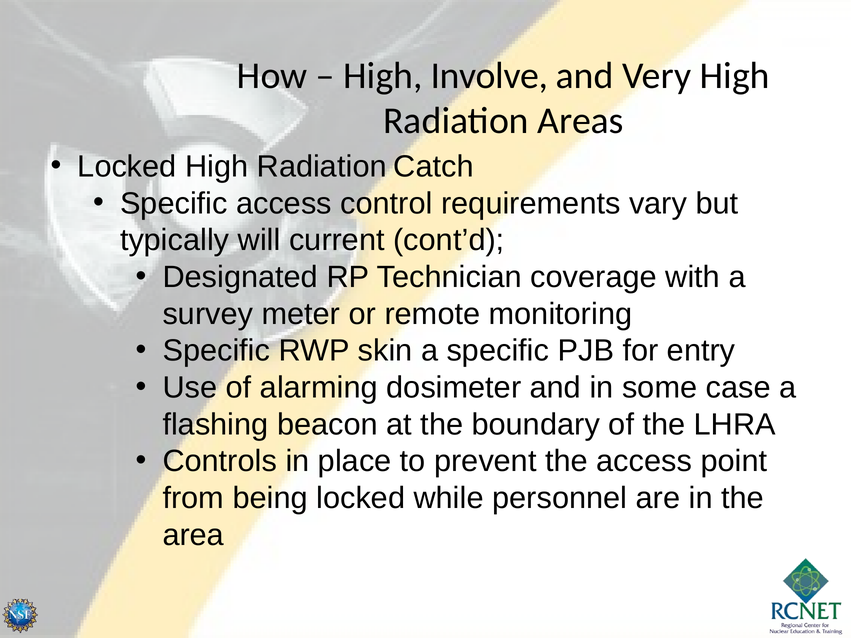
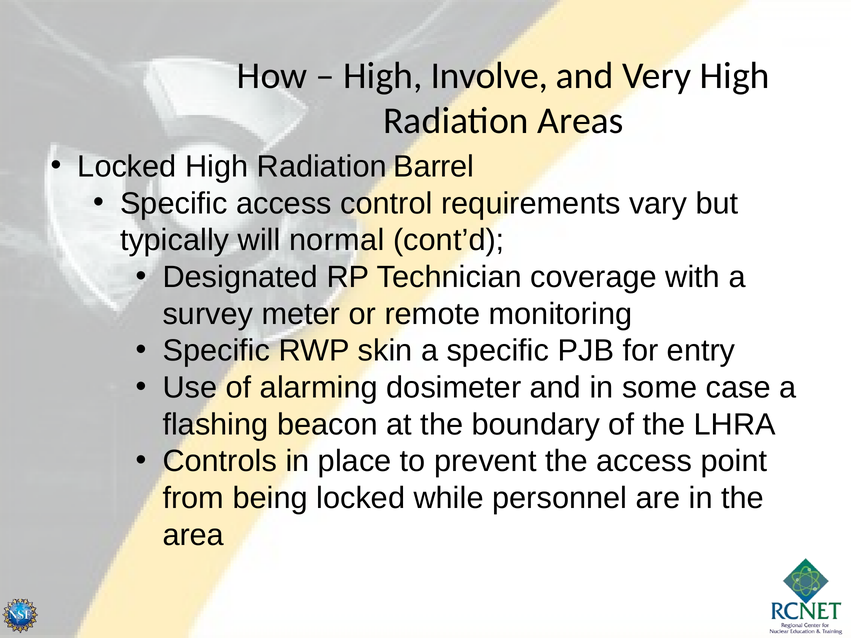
Catch: Catch -> Barrel
current: current -> normal
